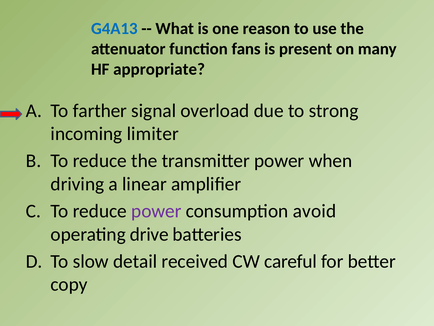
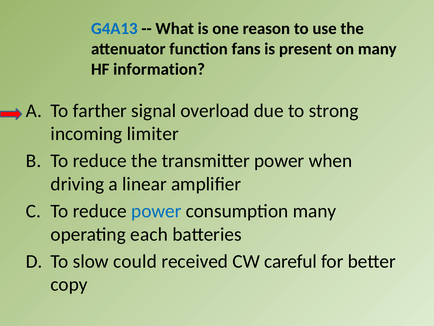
appropriate: appropriate -> information
power at (156, 211) colour: purple -> blue
consumption avoid: avoid -> many
drive: drive -> each
detail: detail -> could
